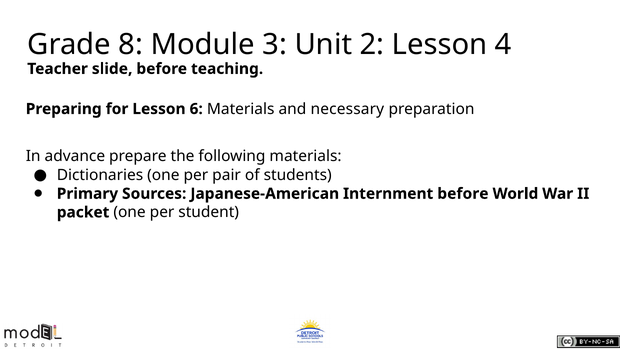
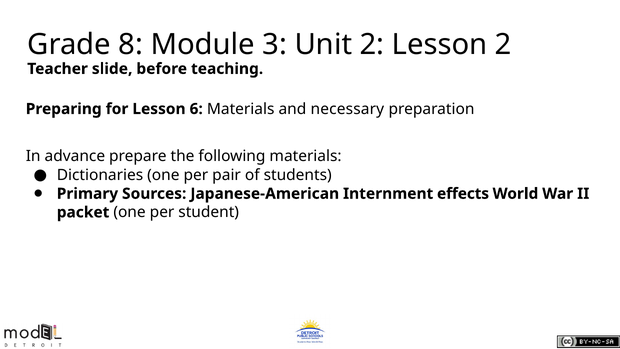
Lesson 4: 4 -> 2
Internment before: before -> effects
